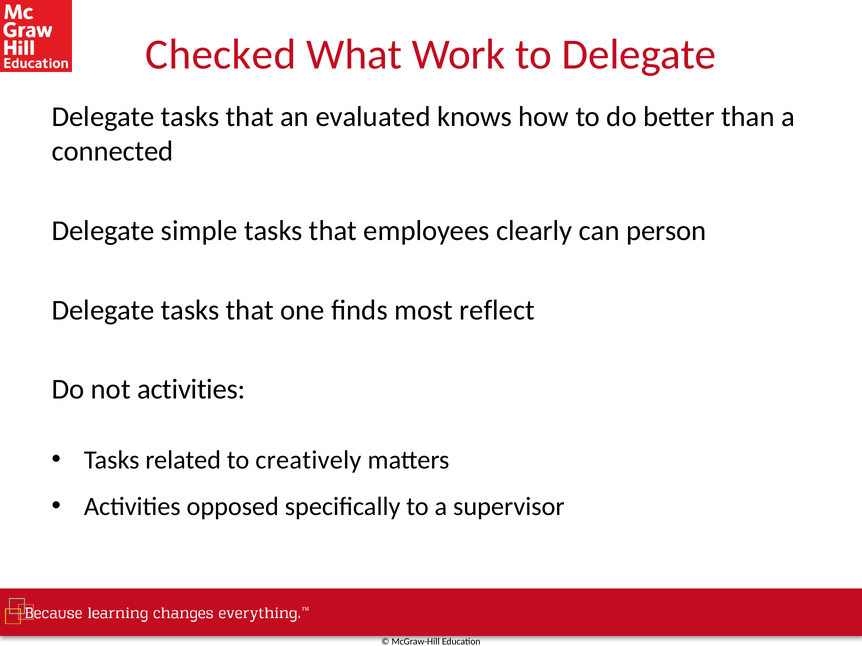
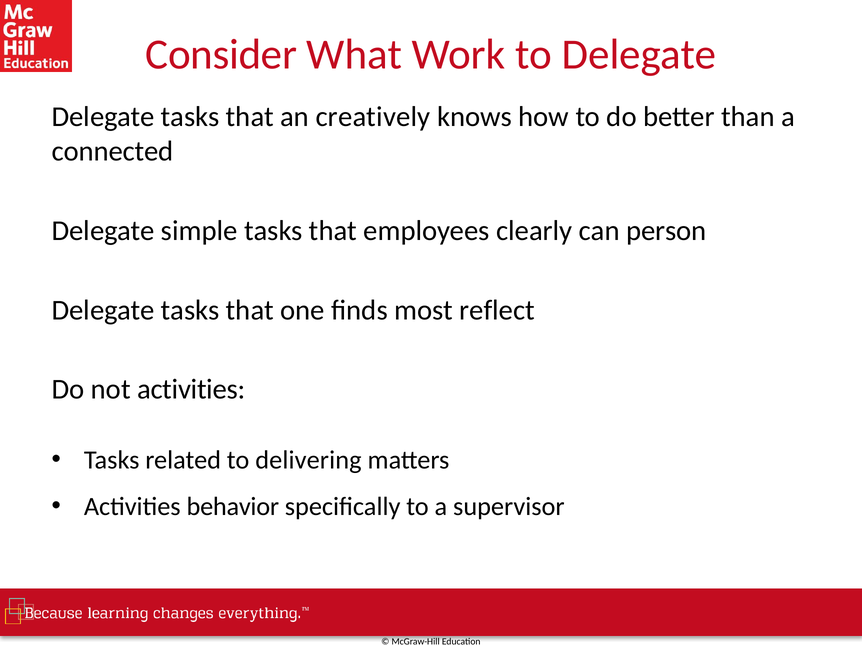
Checked: Checked -> Consider
evaluated: evaluated -> creatively
creatively: creatively -> delivering
opposed: opposed -> behavior
